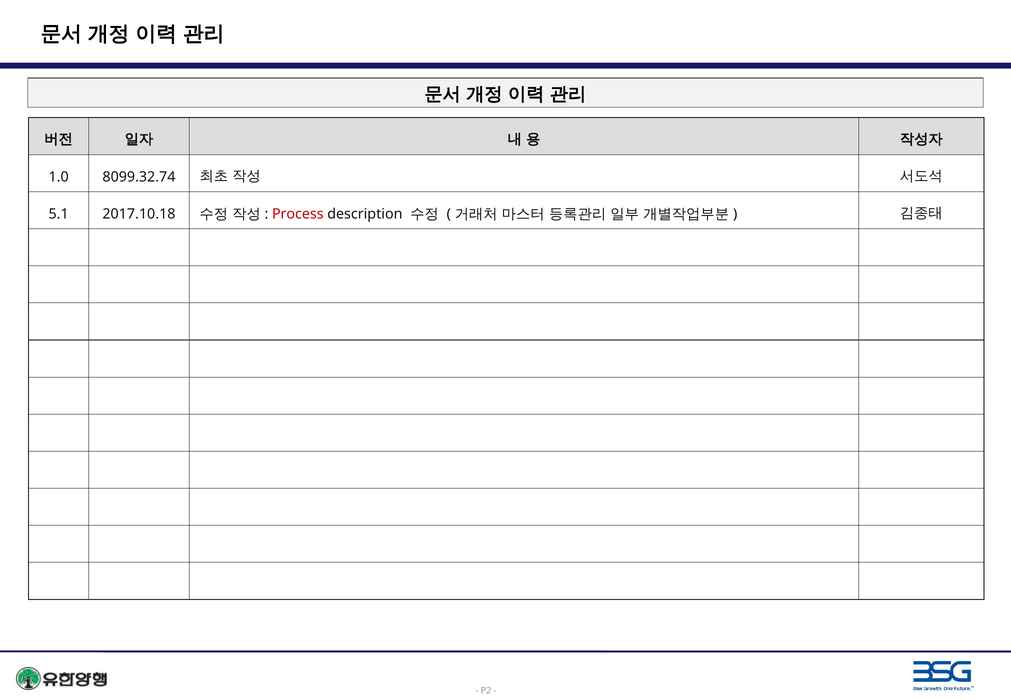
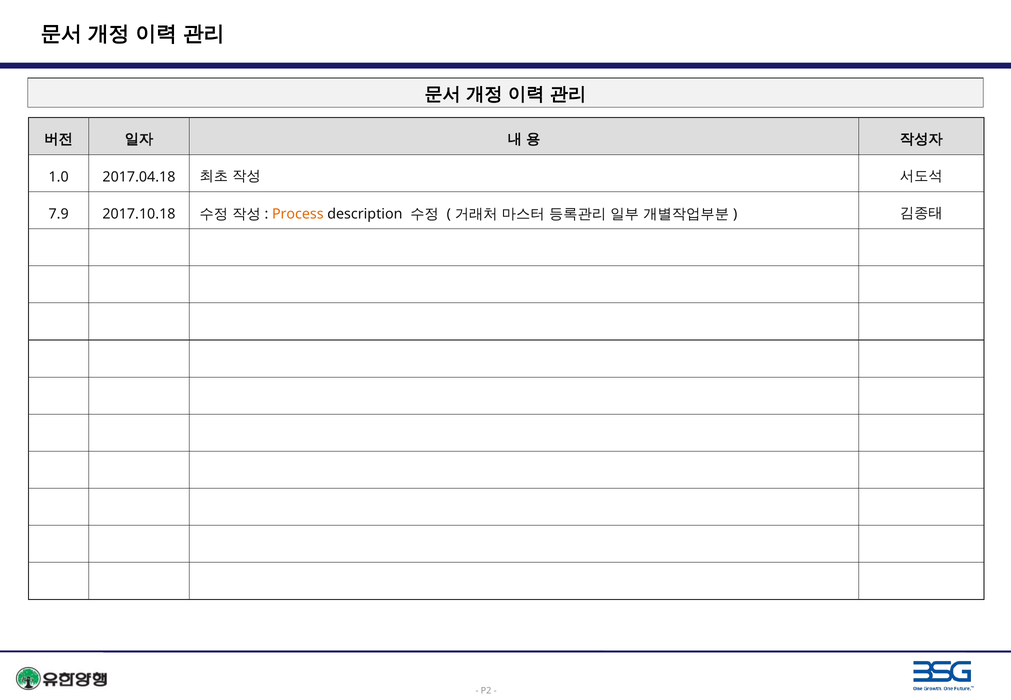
8099.32.74: 8099.32.74 -> 2017.04.18
5.1: 5.1 -> 7.9
Process colour: red -> orange
